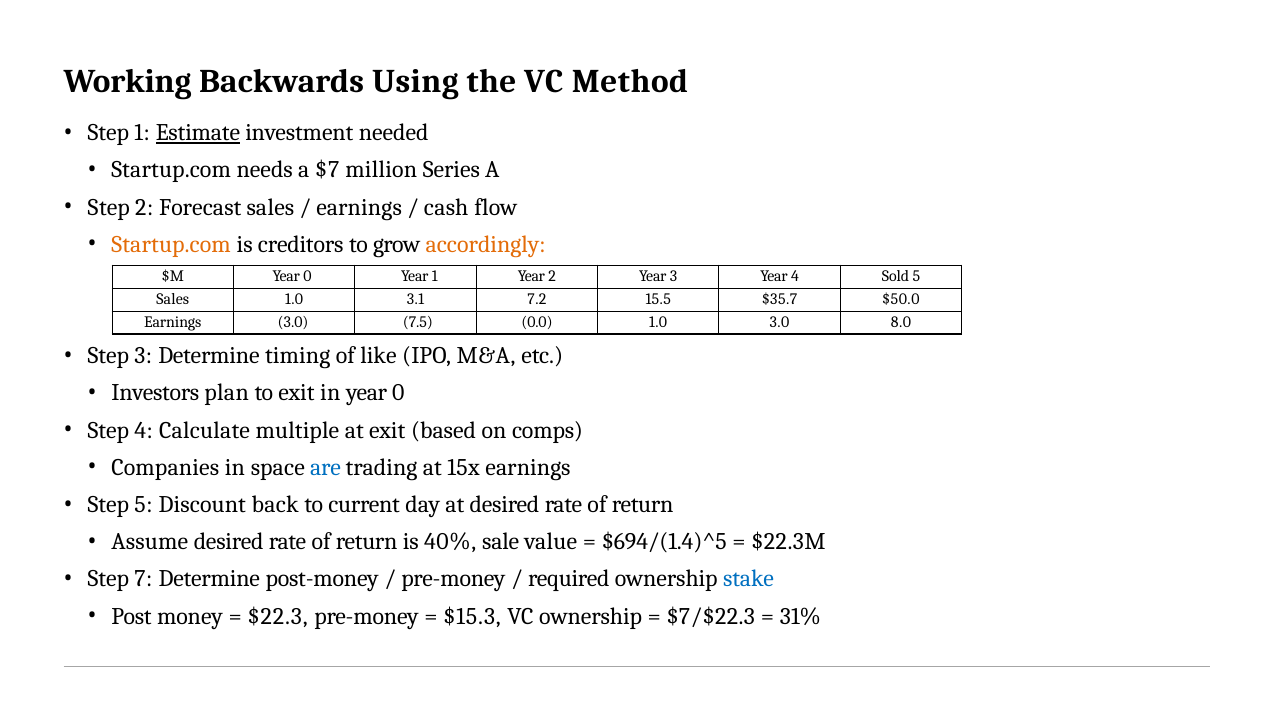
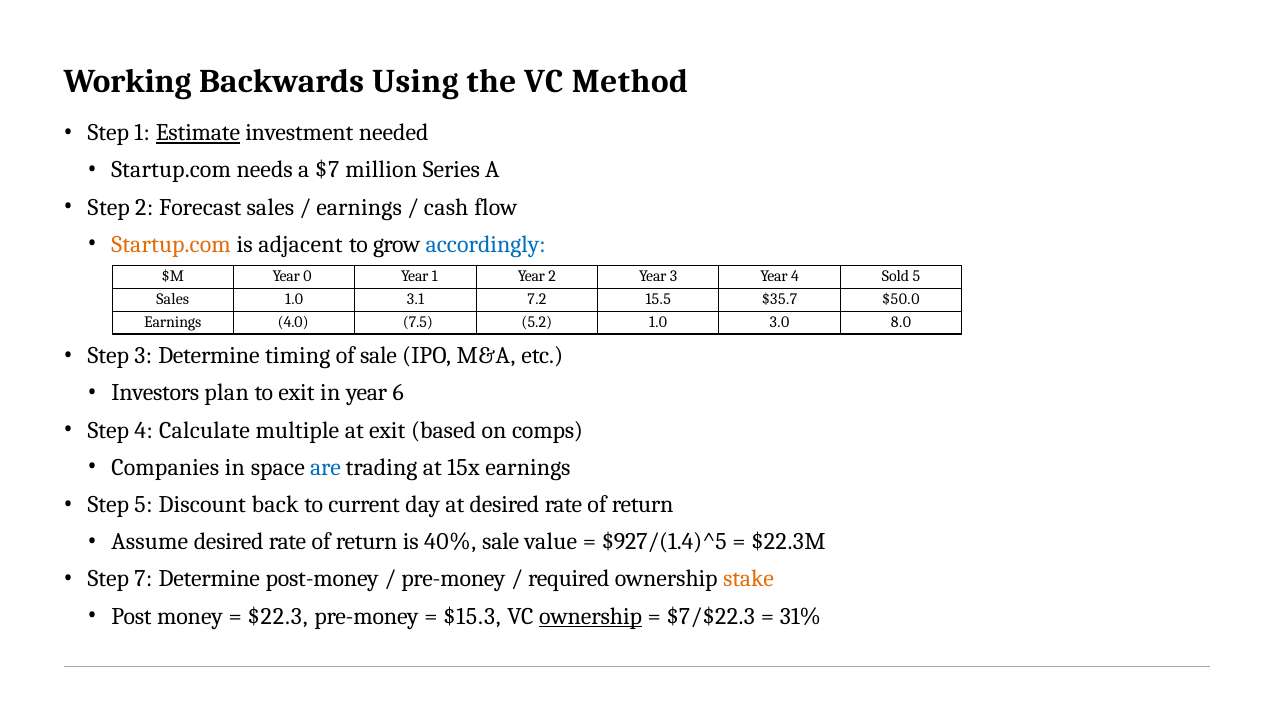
creditors: creditors -> adjacent
accordingly colour: orange -> blue
Earnings 3.0: 3.0 -> 4.0
0.0: 0.0 -> 5.2
of like: like -> sale
in year 0: 0 -> 6
$694/(1.4)^5: $694/(1.4)^5 -> $927/(1.4)^5
stake colour: blue -> orange
ownership at (591, 616) underline: none -> present
